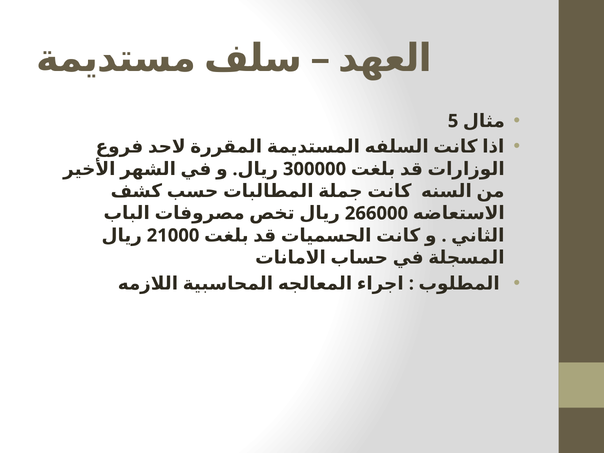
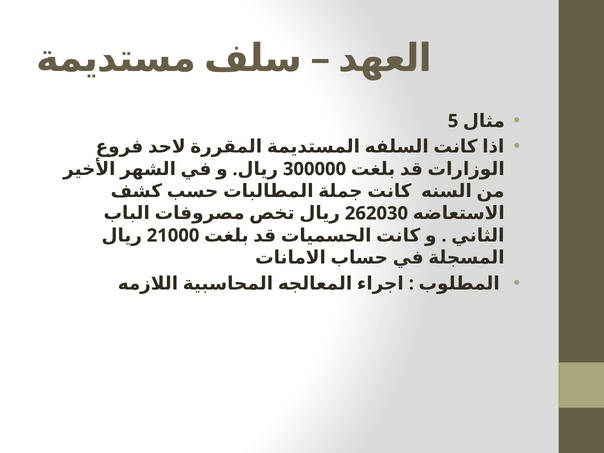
266000: 266000 -> 262030
